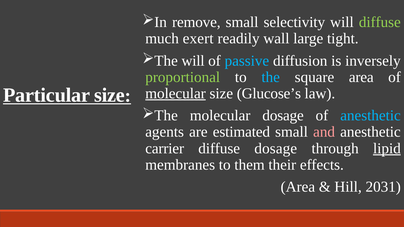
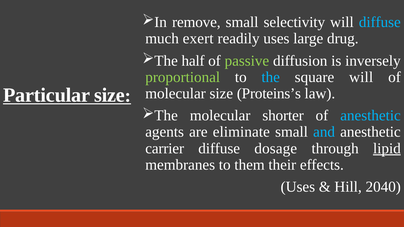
diffuse at (380, 22) colour: light green -> light blue
readily wall: wall -> uses
tight: tight -> drug
will at (193, 61): will -> half
passive colour: light blue -> light green
square area: area -> will
molecular at (176, 94) underline: present -> none
Glucose’s: Glucose’s -> Proteins’s
molecular dosage: dosage -> shorter
estimated: estimated -> eliminate
and colour: pink -> light blue
Area at (298, 187): Area -> Uses
2031: 2031 -> 2040
